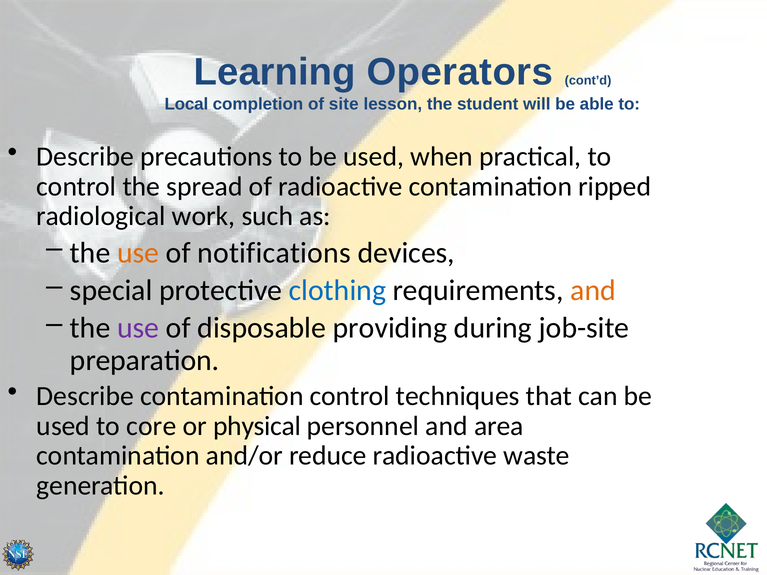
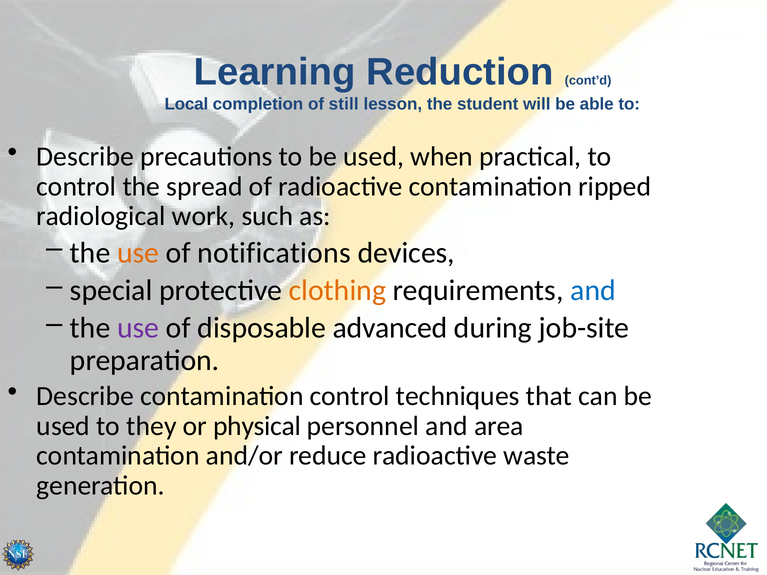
Operators: Operators -> Reduction
site: site -> still
clothing colour: blue -> orange
and at (593, 291) colour: orange -> blue
providing: providing -> advanced
core: core -> they
